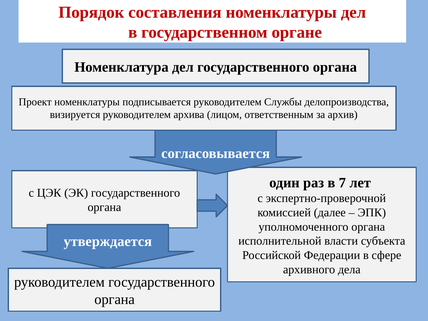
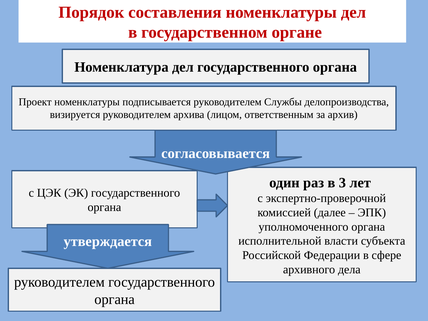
7: 7 -> 3
